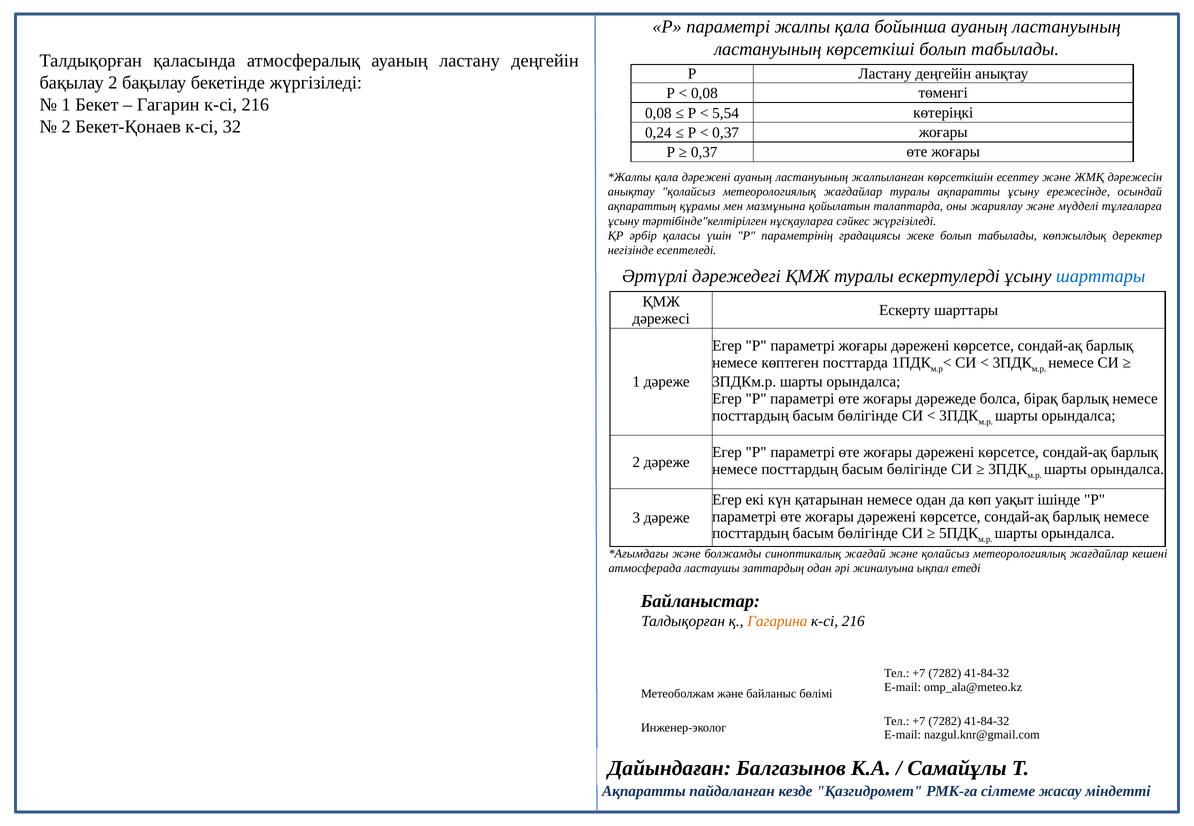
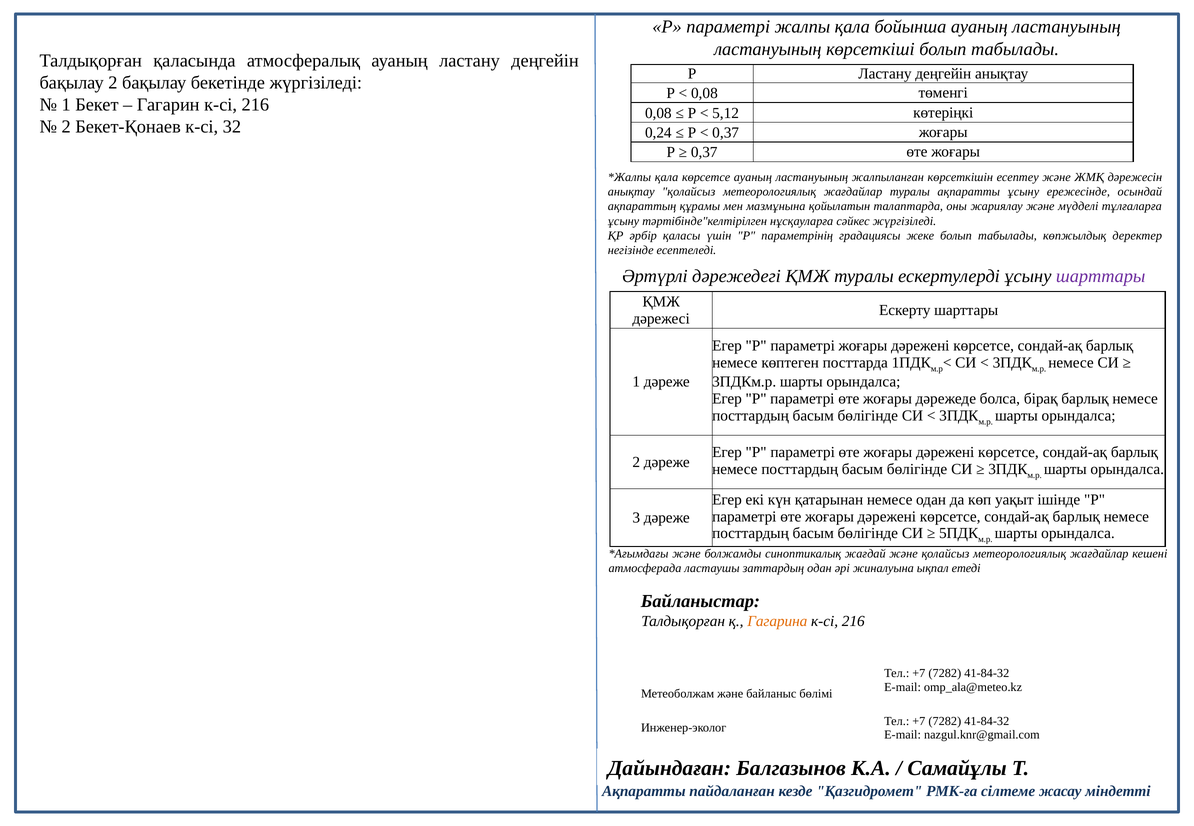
5,54: 5,54 -> 5,12
қала дәрежені: дәрежені -> көрсетсе
шарттары at (1101, 276) colour: blue -> purple
